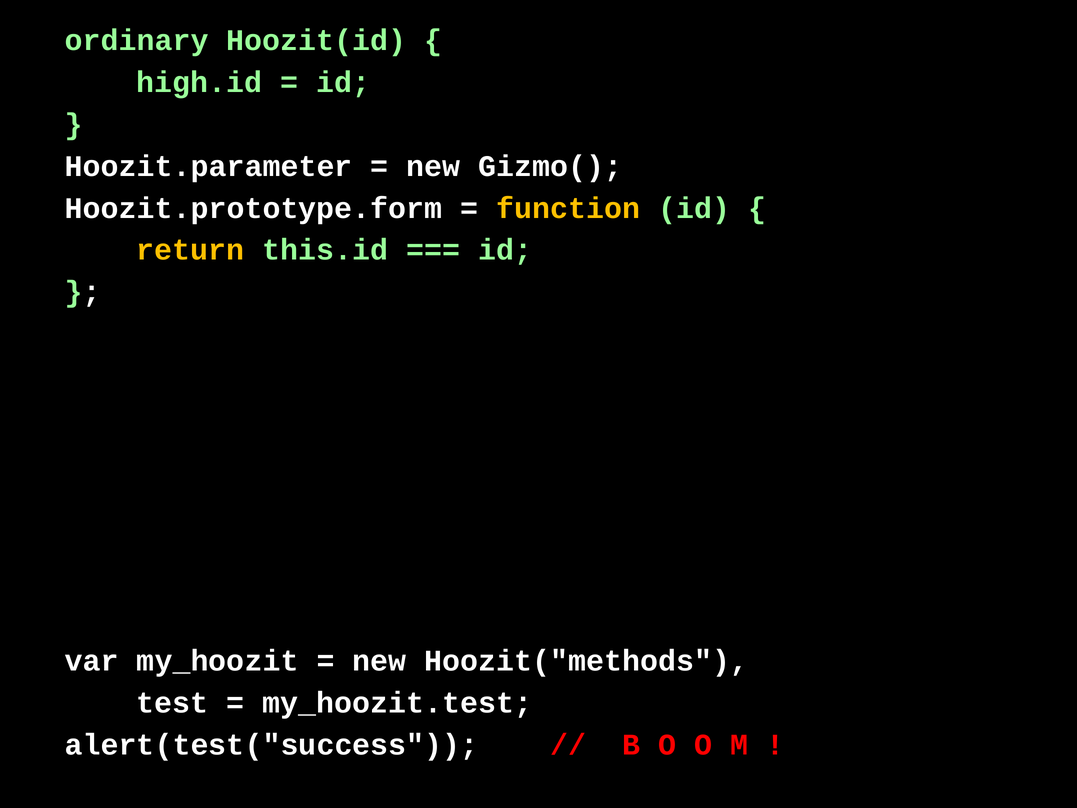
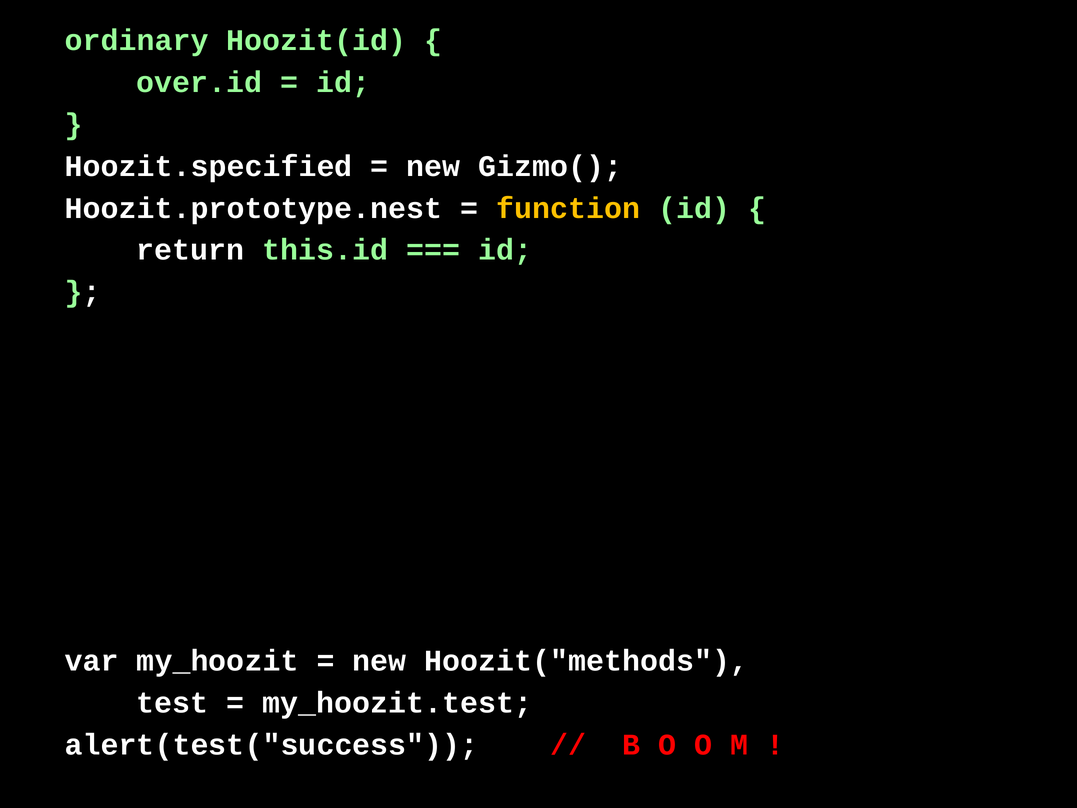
high.id: high.id -> over.id
Hoozit.parameter: Hoozit.parameter -> Hoozit.specified
Hoozit.prototype.form: Hoozit.prototype.form -> Hoozit.prototype.nest
return at (190, 250) colour: yellow -> white
